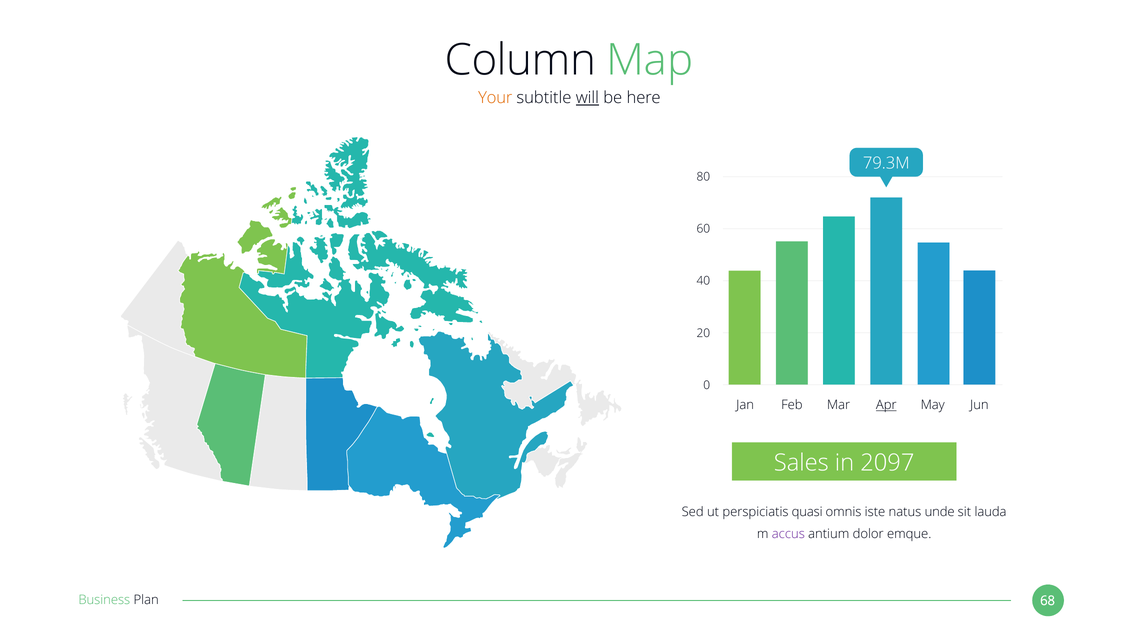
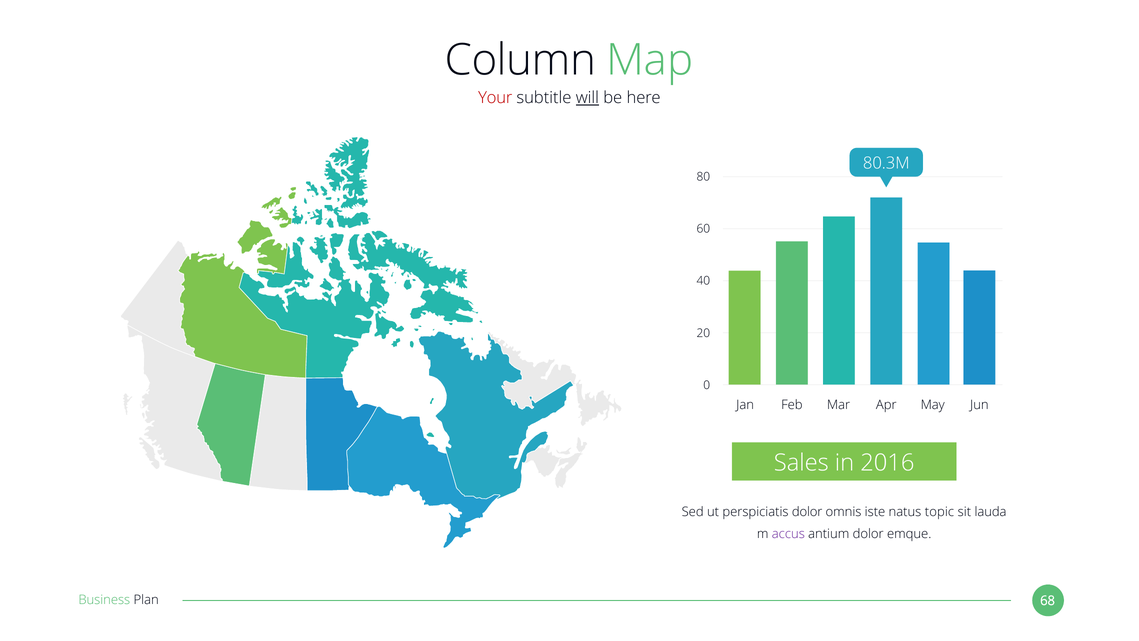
Your colour: orange -> red
79.3M: 79.3M -> 80.3M
Apr underline: present -> none
2097: 2097 -> 2016
perspiciatis quasi: quasi -> dolor
unde: unde -> topic
